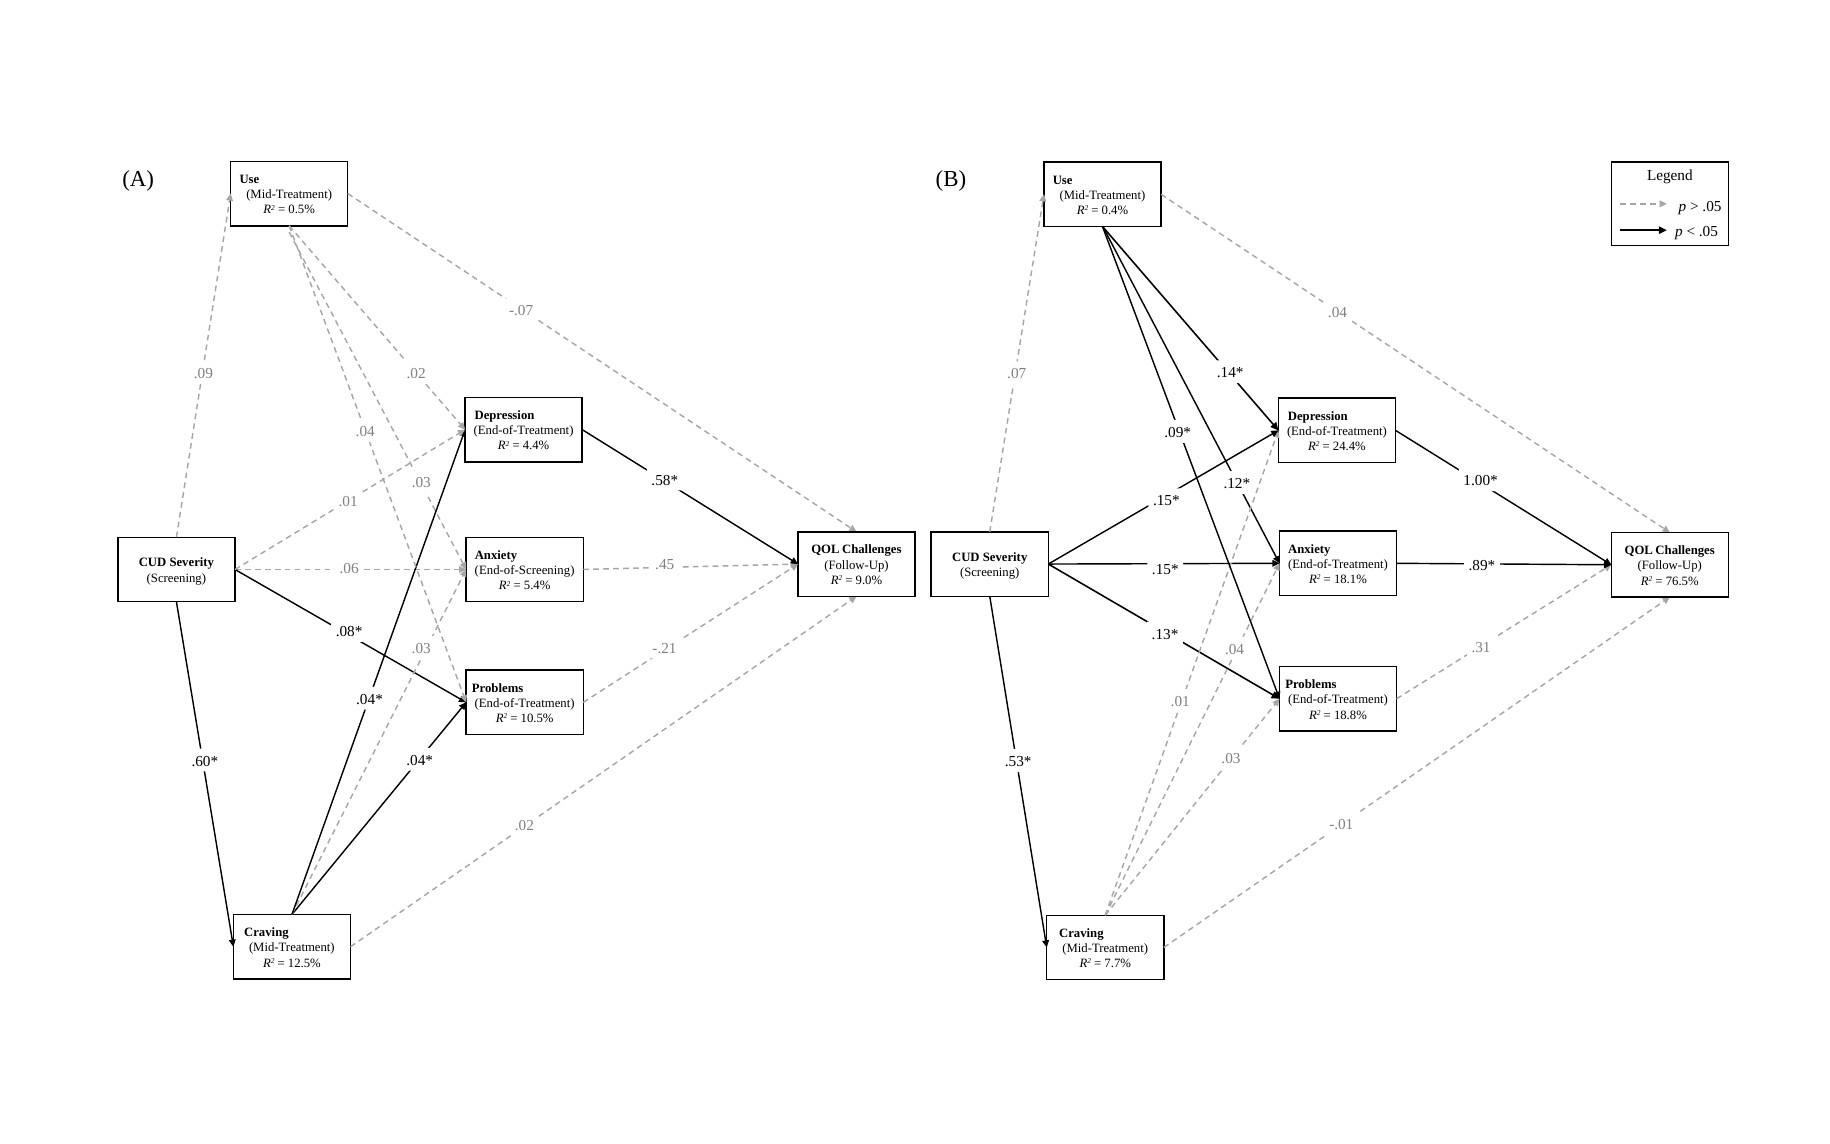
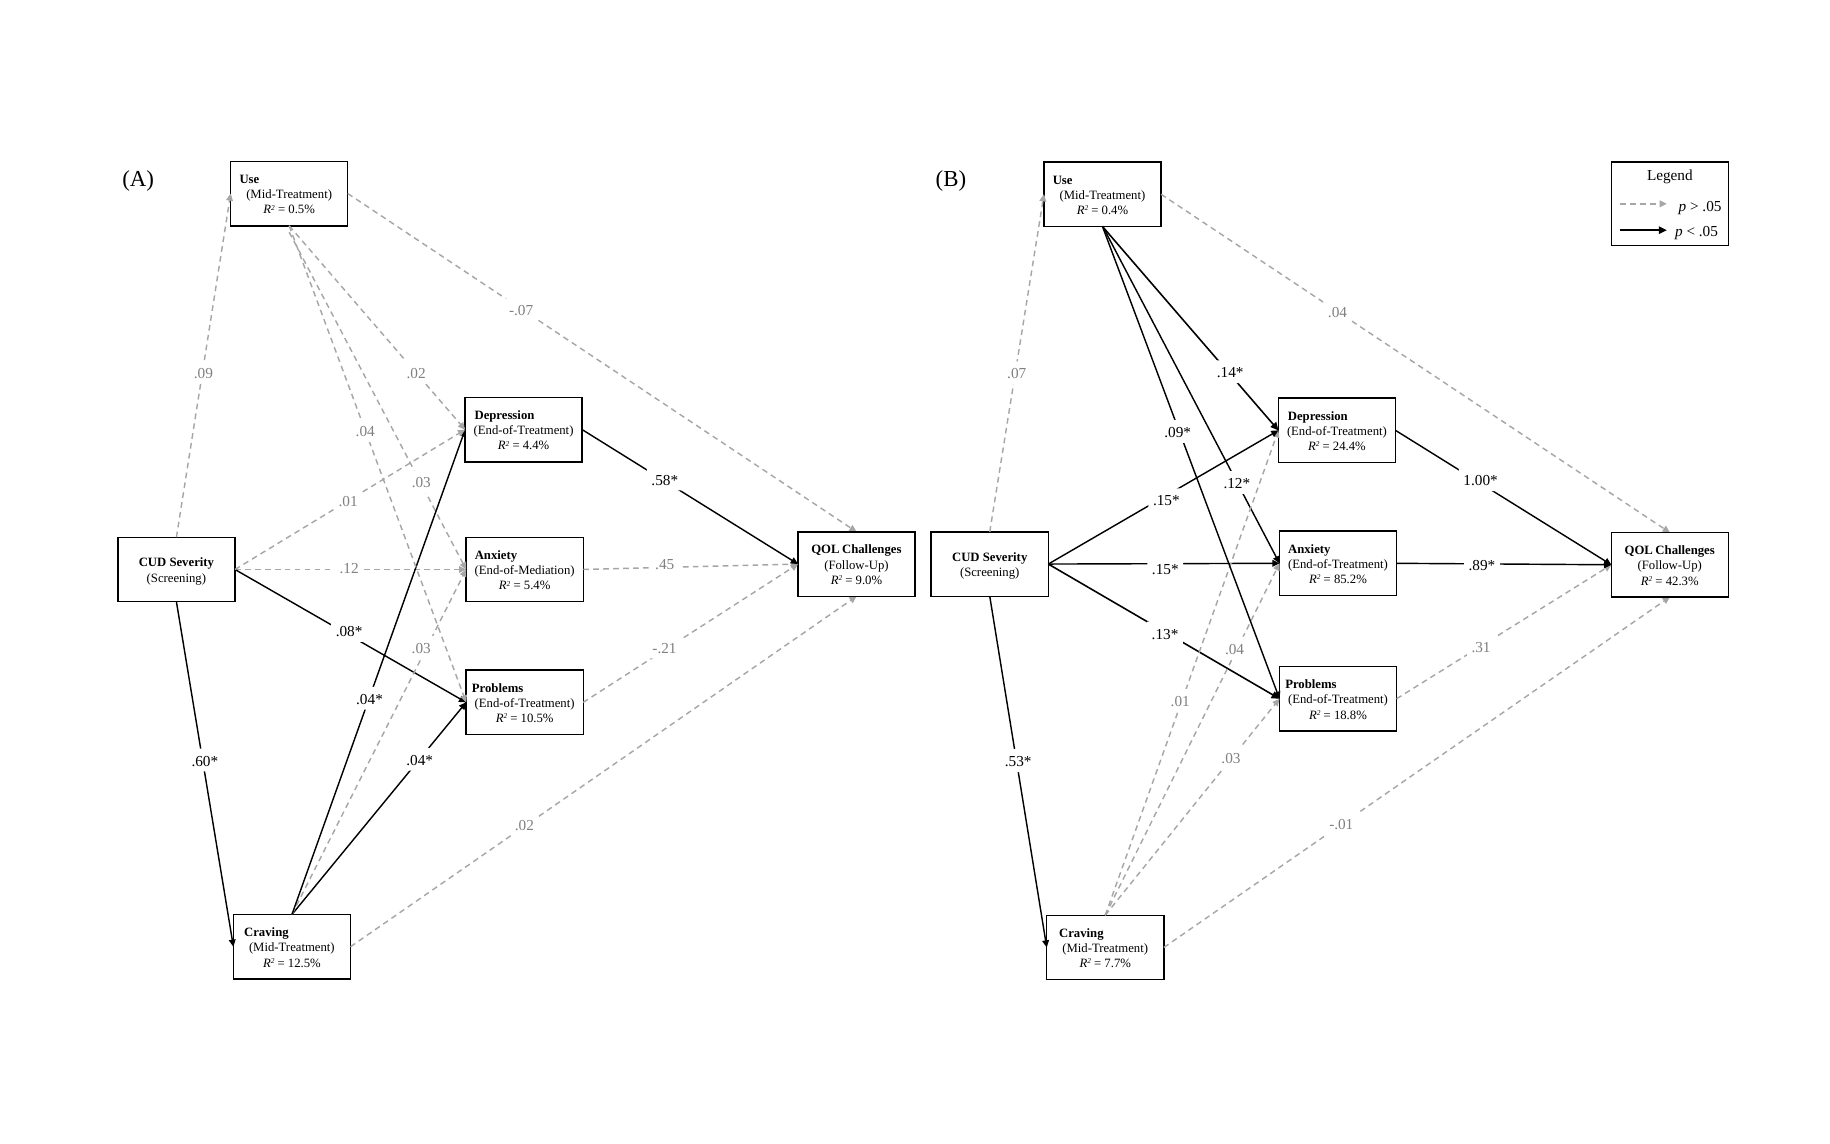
.06: .06 -> .12
End-of-Screening: End-of-Screening -> End-of-Mediation
18.1%: 18.1% -> 85.2%
76.5%: 76.5% -> 42.3%
